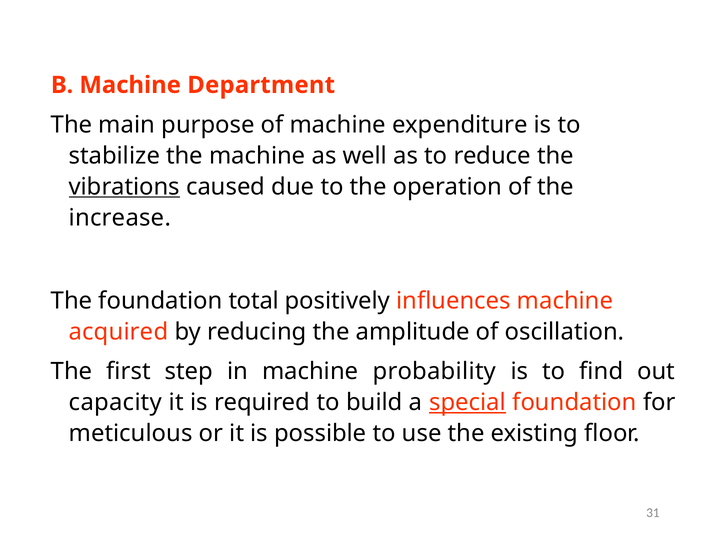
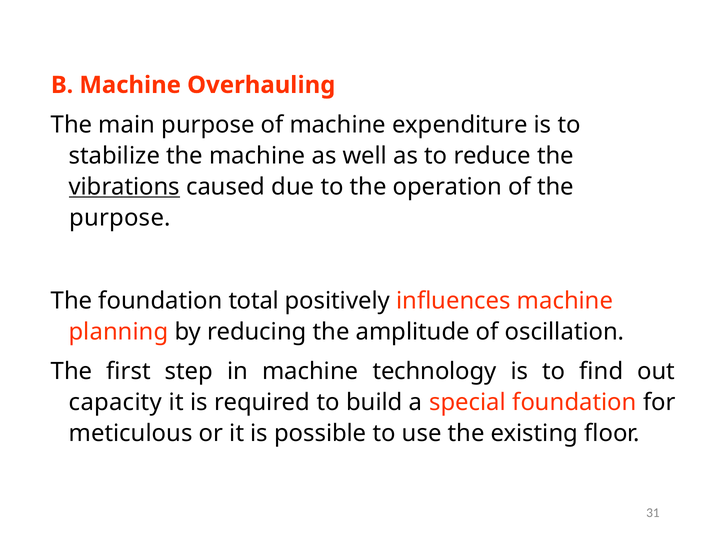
Department: Department -> Overhauling
increase at (120, 218): increase -> purpose
acquired: acquired -> planning
probability: probability -> technology
special underline: present -> none
